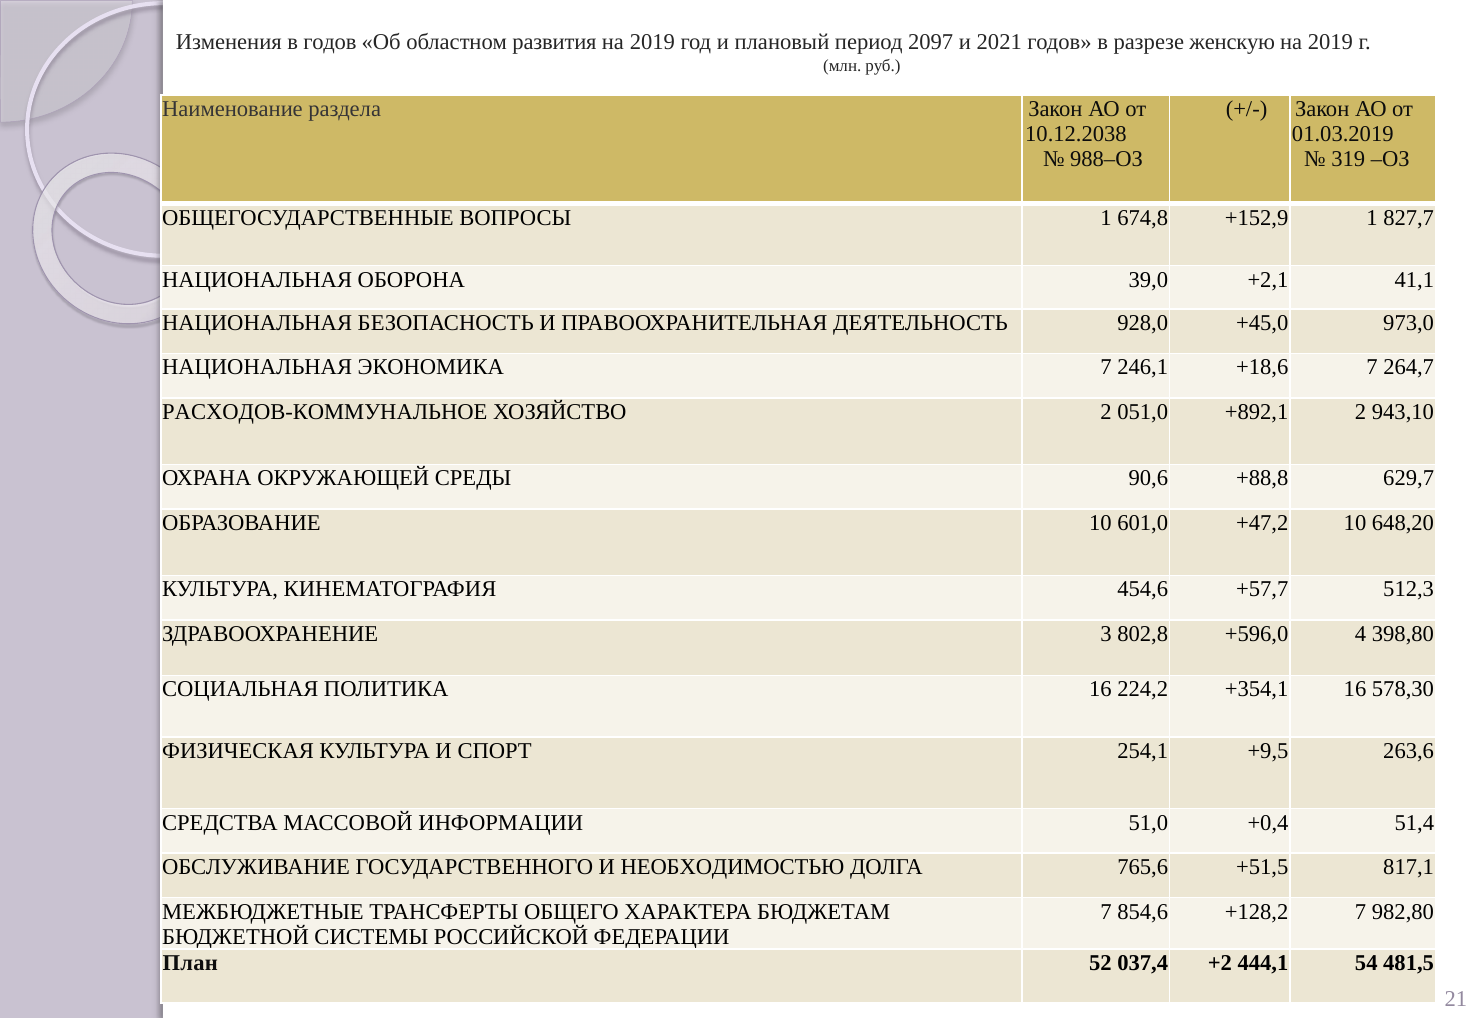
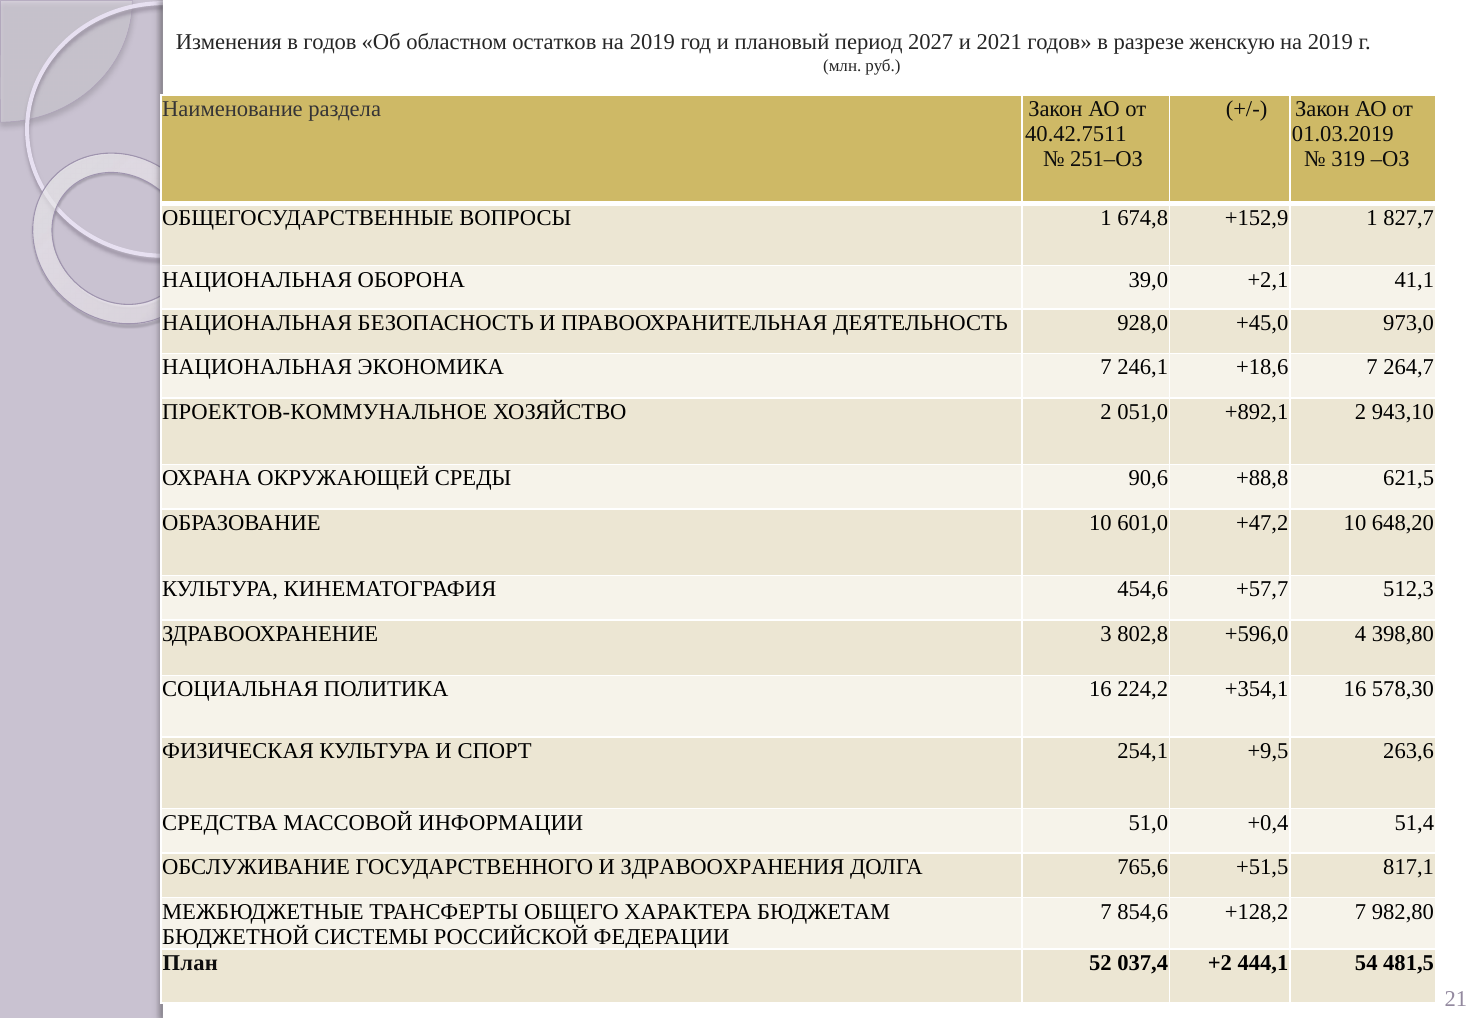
развития: развития -> остатков
2097: 2097 -> 2027
10.12.2038: 10.12.2038 -> 40.42.7511
988–ОЗ: 988–ОЗ -> 251–ОЗ
РАСХОДОВ-КОММУНАЛЬНОЕ: РАСХОДОВ-КОММУНАЛЬНОЕ -> ПРОЕКТОВ-КОММУНАЛЬНОЕ
629,7: 629,7 -> 621,5
НЕОБХОДИМОСТЬЮ: НЕОБХОДИМОСТЬЮ -> ЗДРАВООХРАНЕНИЯ
